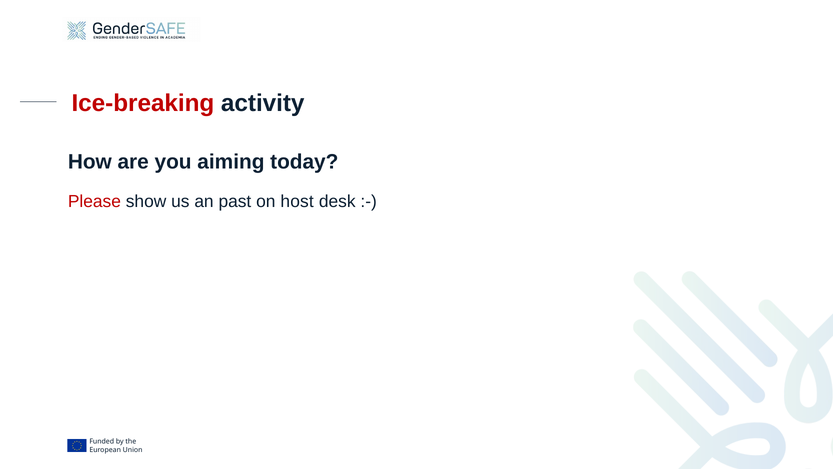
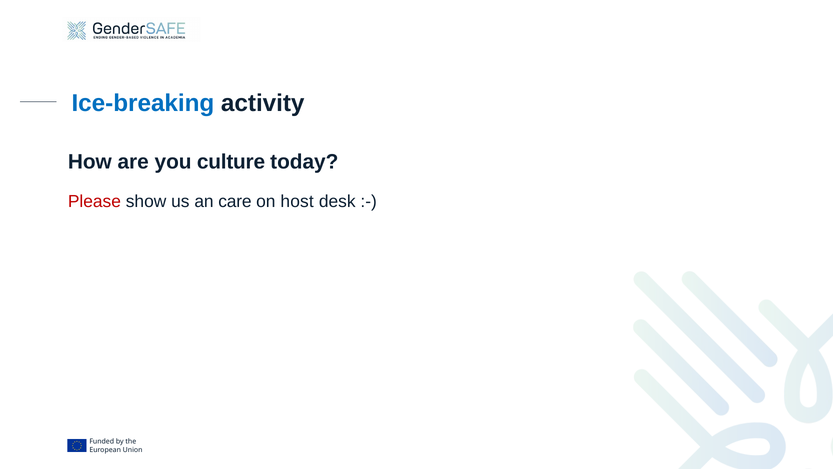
Ice-breaking colour: red -> blue
aiming: aiming -> culture
past: past -> care
